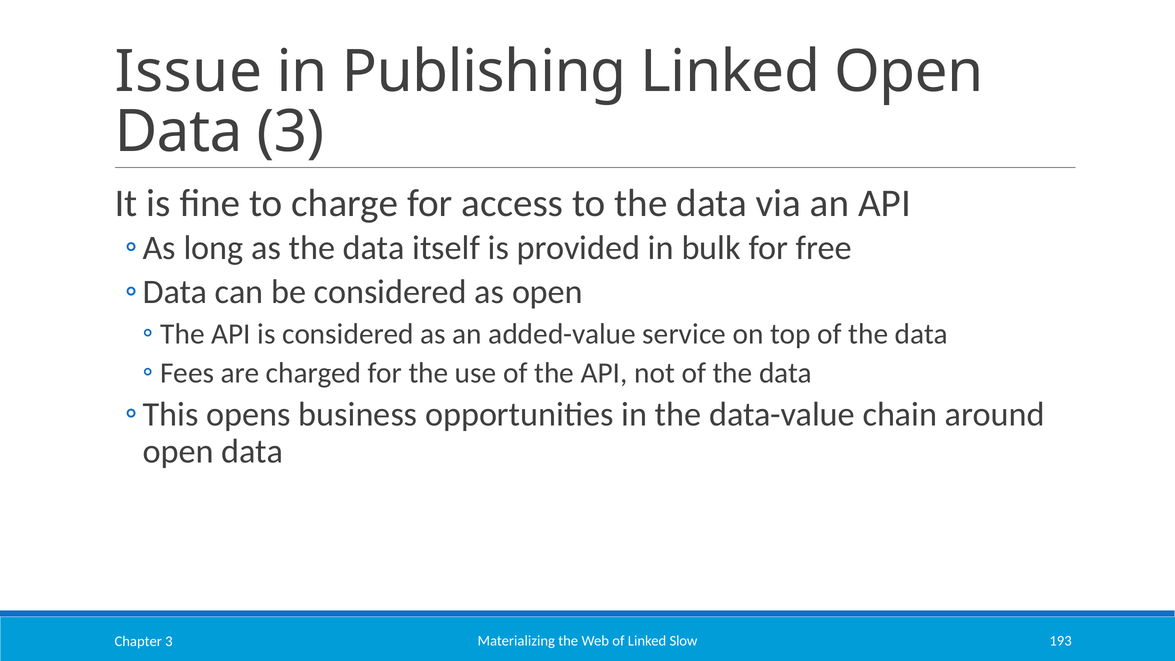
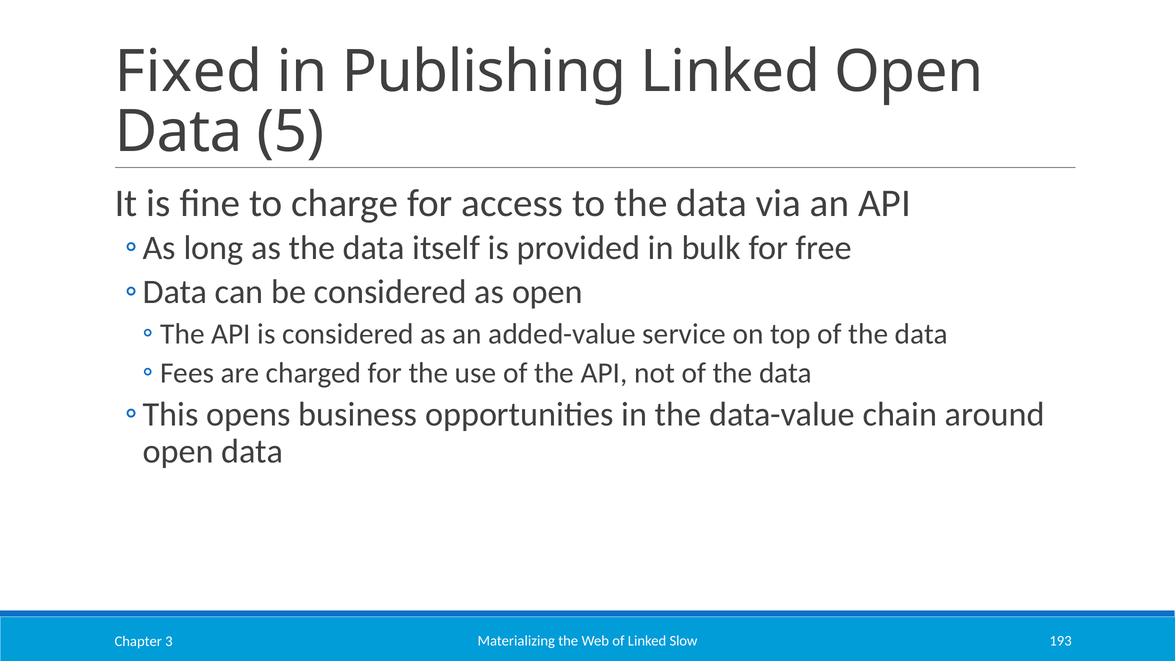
Issue: Issue -> Fixed
Data 3: 3 -> 5
